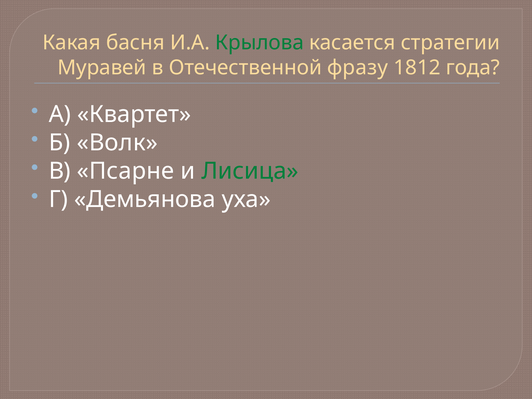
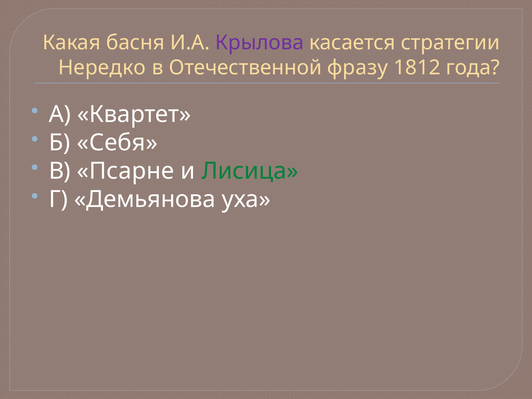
Крылова colour: green -> purple
Муравей: Муравей -> Нередко
Волк: Волк -> Себя
